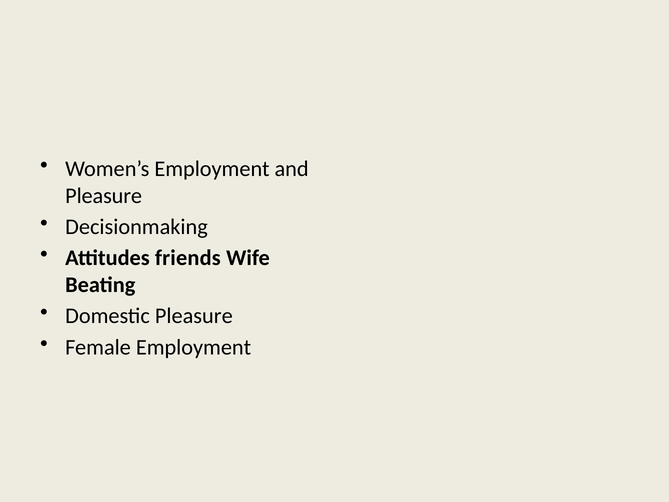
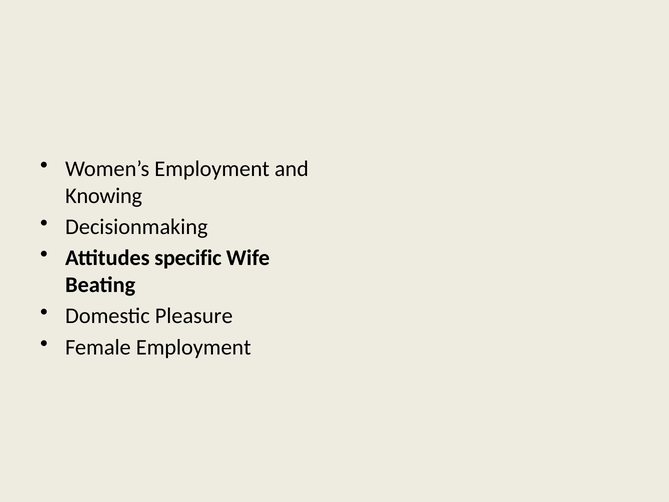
Pleasure at (104, 196): Pleasure -> Knowing
friends: friends -> specific
